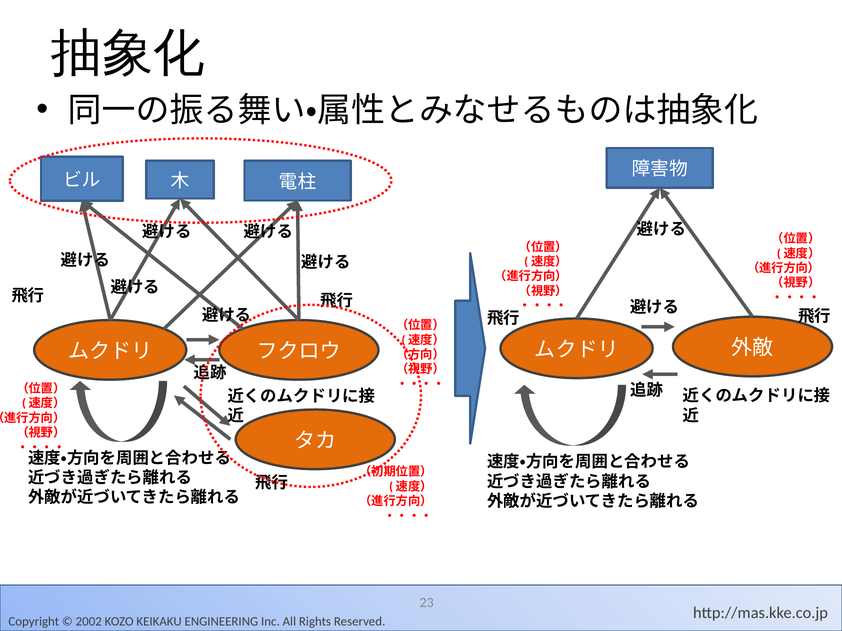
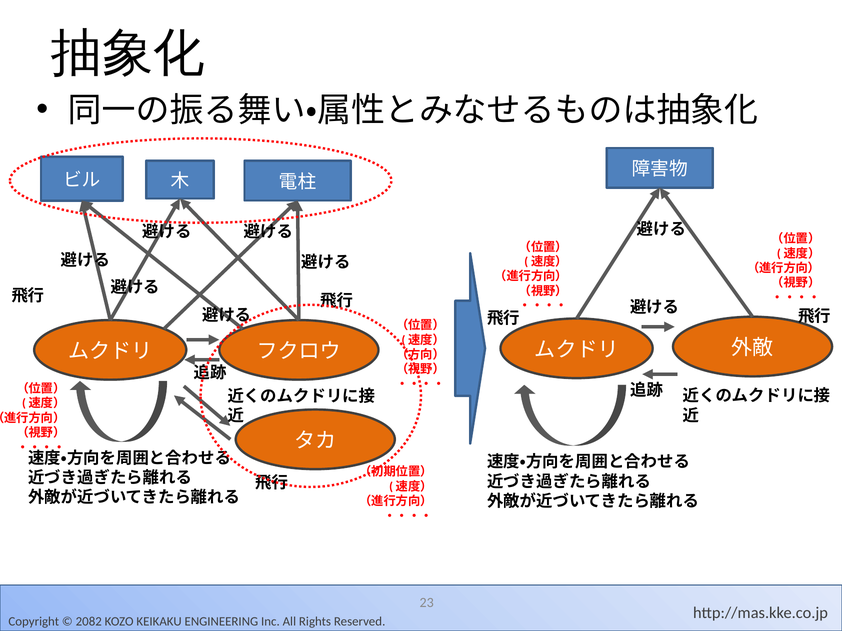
2002: 2002 -> 2082
